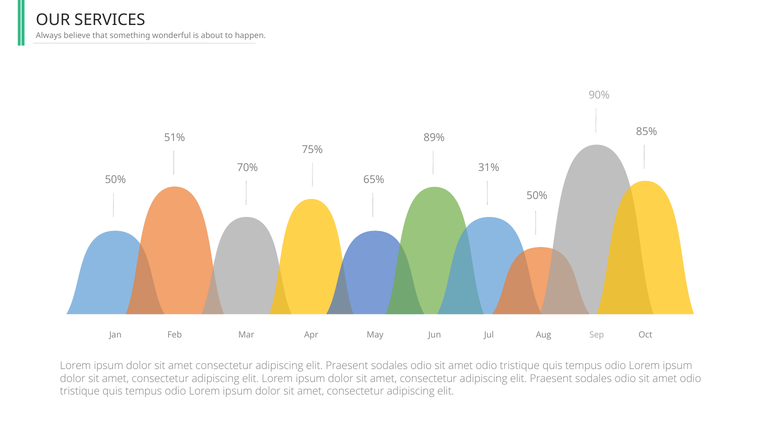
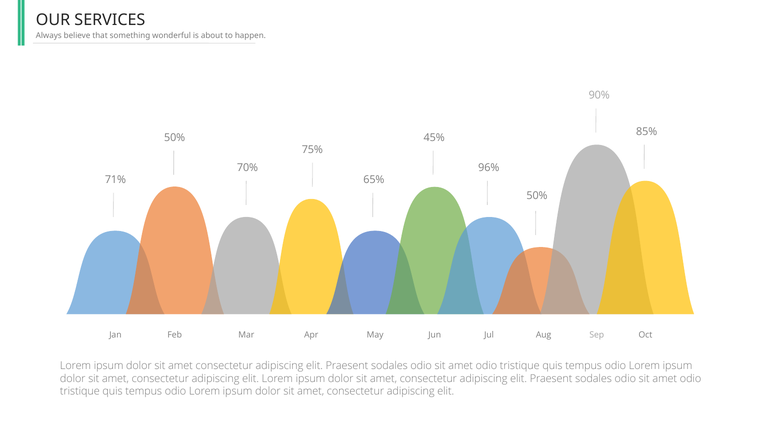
51% at (175, 138): 51% -> 50%
89%: 89% -> 45%
31%: 31% -> 96%
50% at (115, 180): 50% -> 71%
